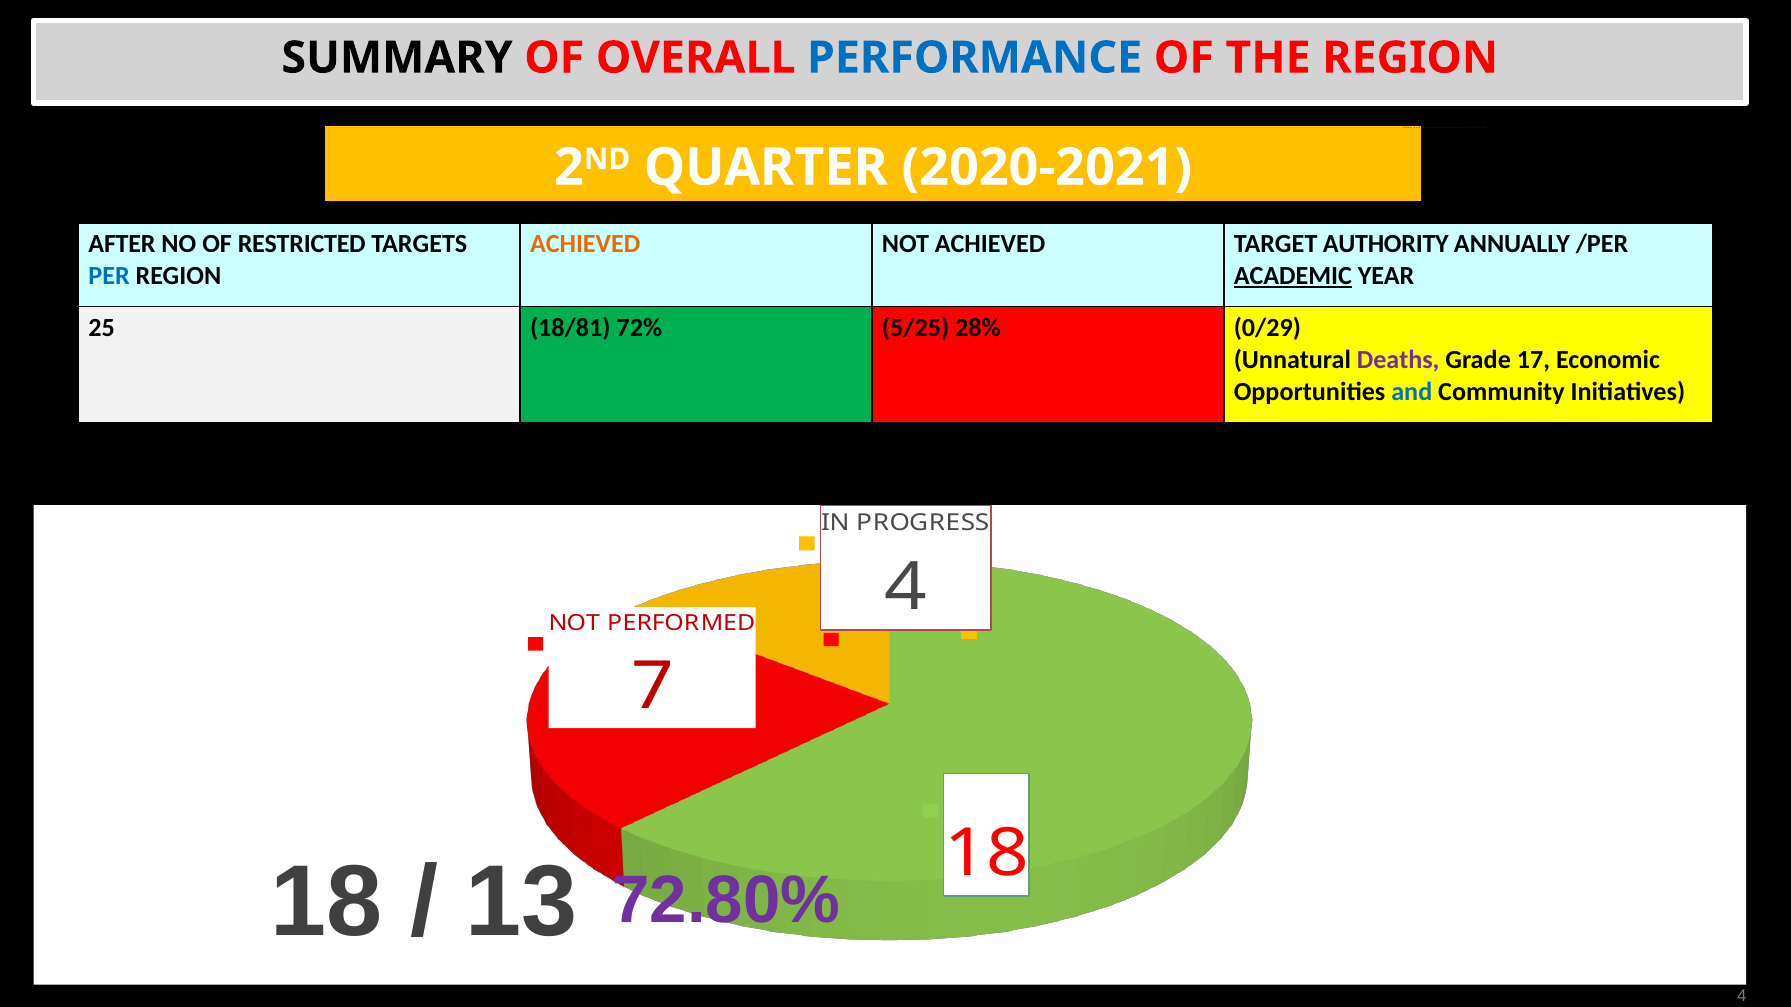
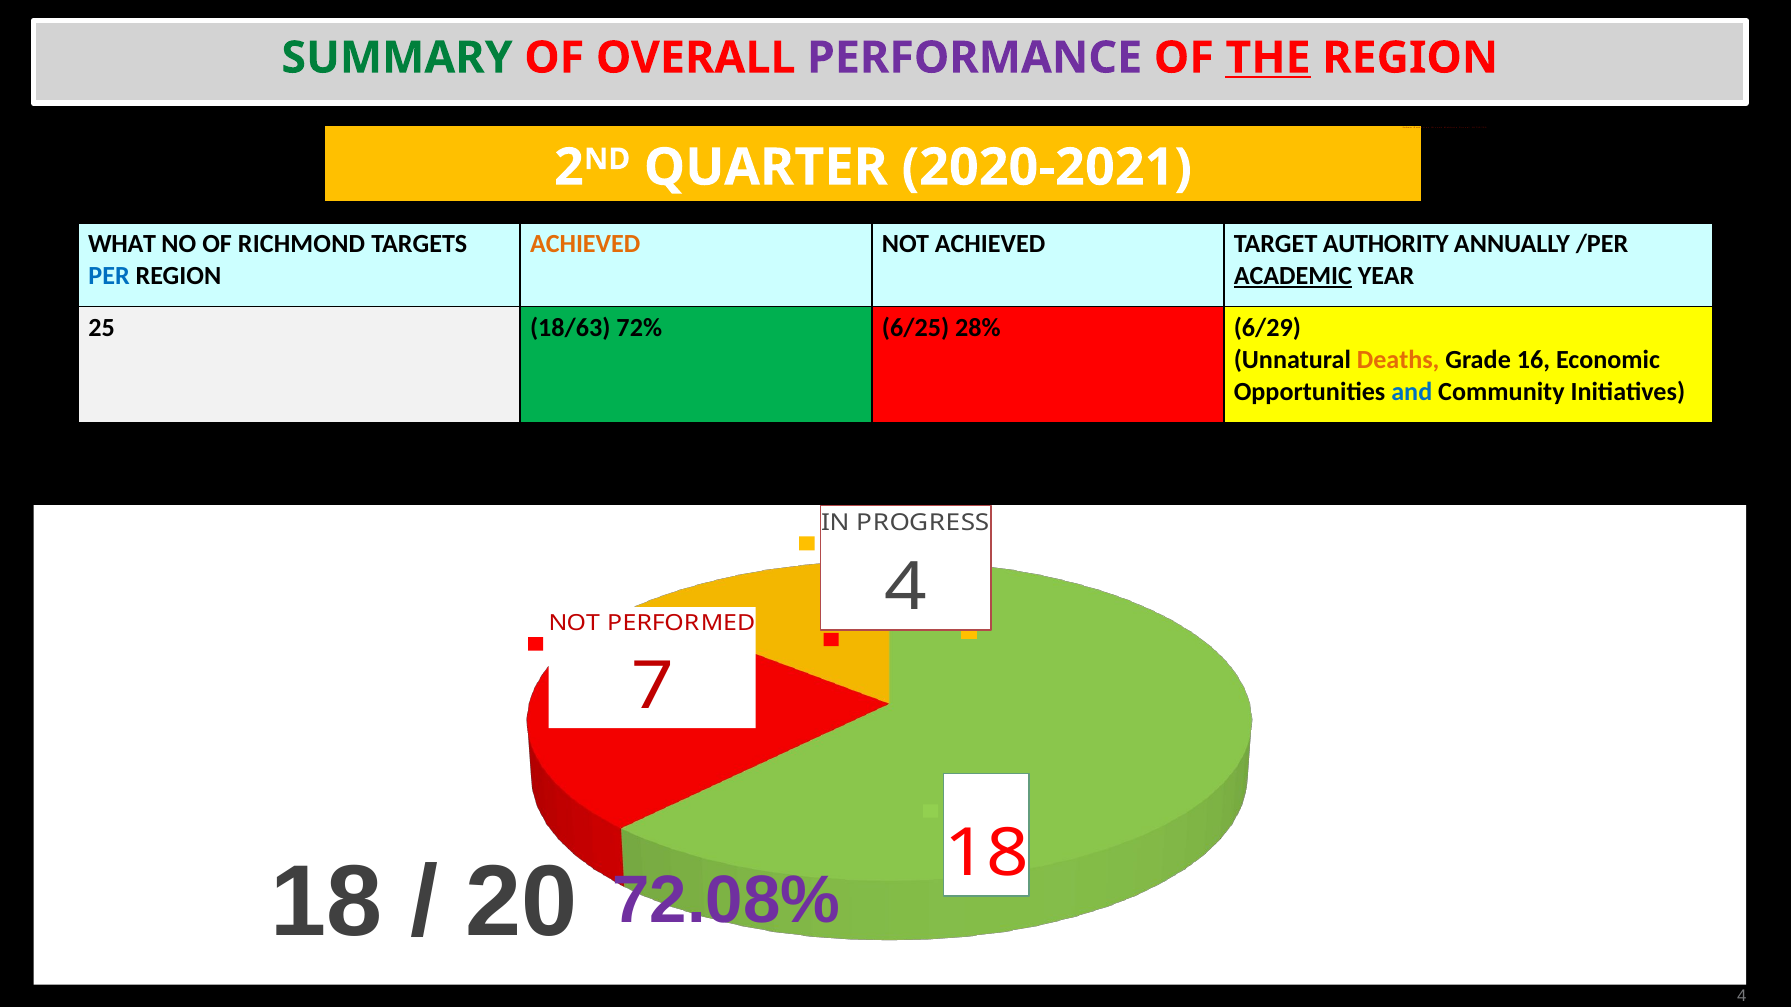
SUMMARY colour: black -> green
PERFORMANCE colour: blue -> purple
THE underline: none -> present
AFTER: AFTER -> WHAT
RESTRICTED: RESTRICTED -> RICHMOND
18/81: 18/81 -> 18/63
5/25: 5/25 -> 6/25
0/29: 0/29 -> 6/29
Deaths colour: purple -> orange
17: 17 -> 16
13: 13 -> 20
72.80%: 72.80% -> 72.08%
